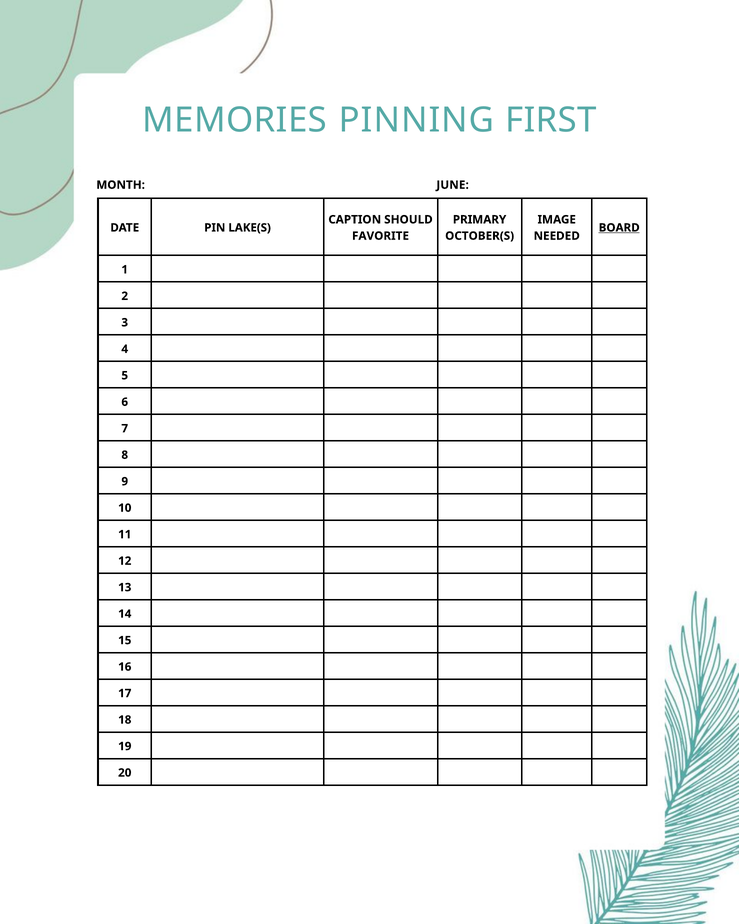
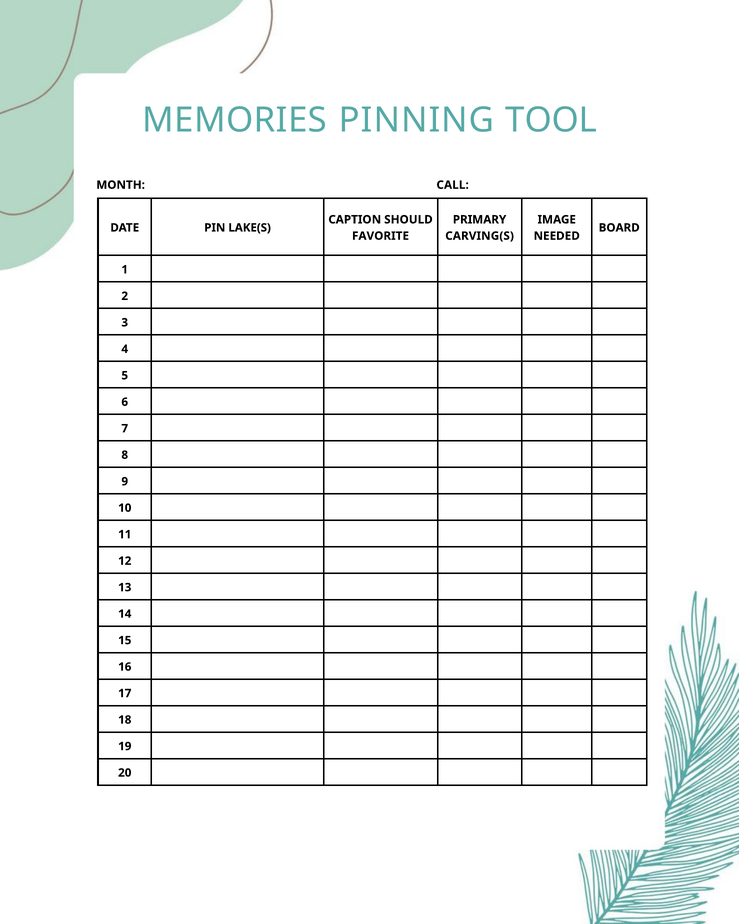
FIRST: FIRST -> TOOL
JUNE: JUNE -> CALL
BOARD underline: present -> none
OCTOBER(S: OCTOBER(S -> CARVING(S
